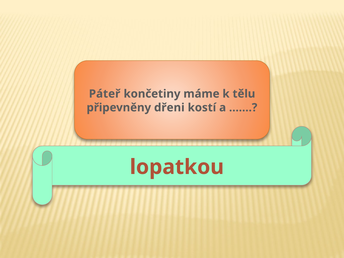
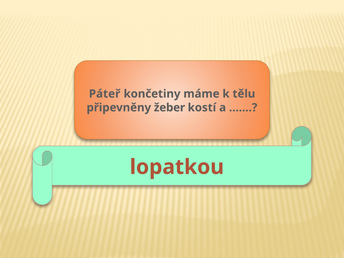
dřeni: dřeni -> žeber
